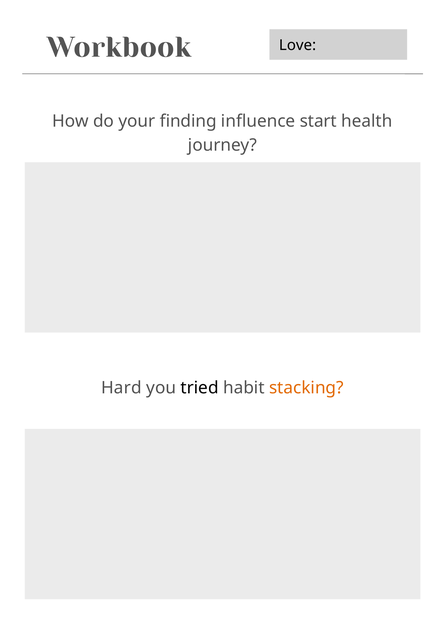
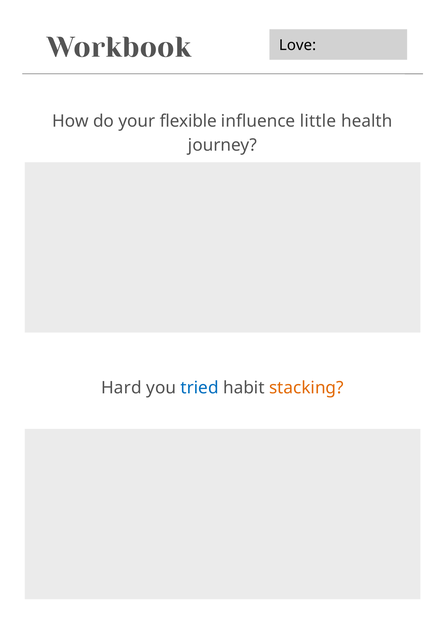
finding: finding -> flexible
start: start -> little
tried colour: black -> blue
